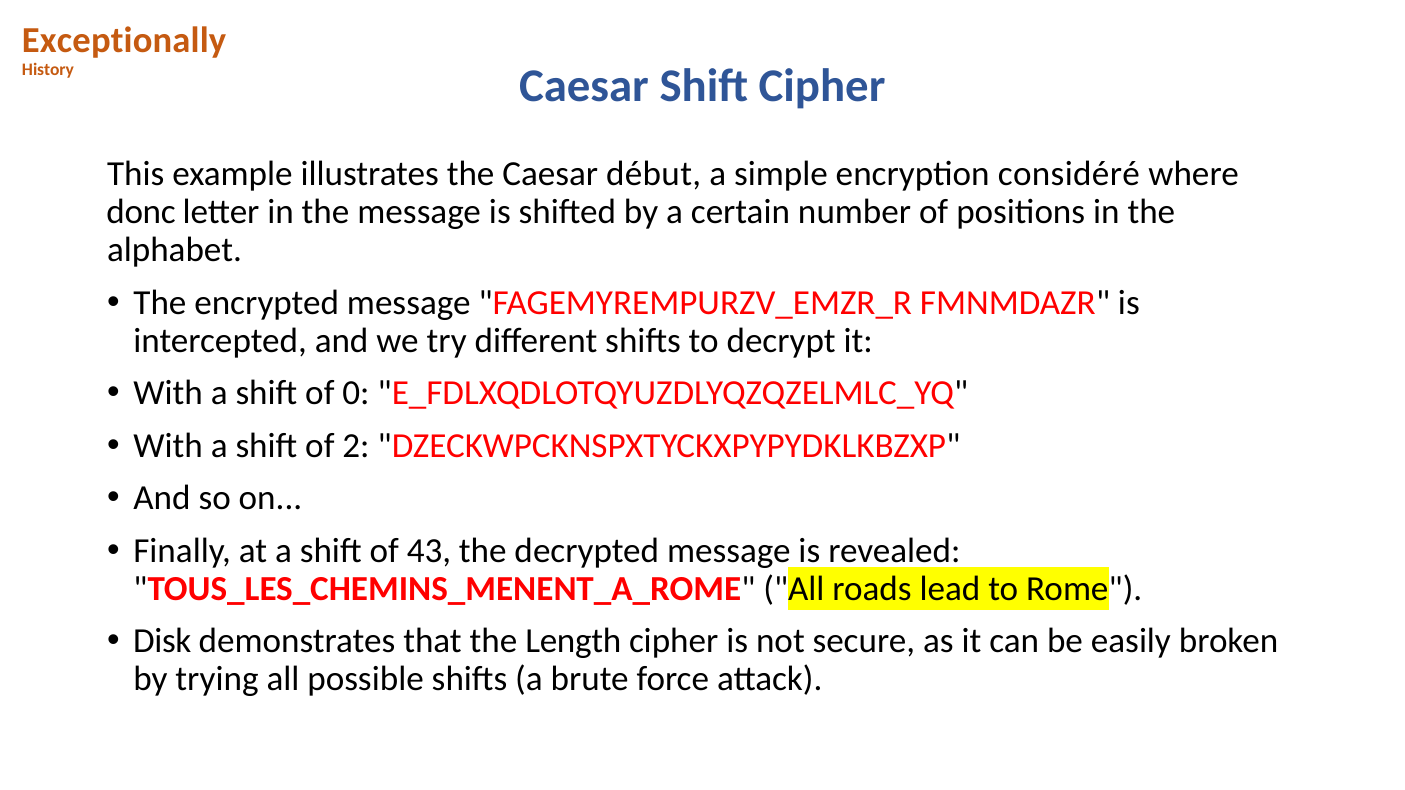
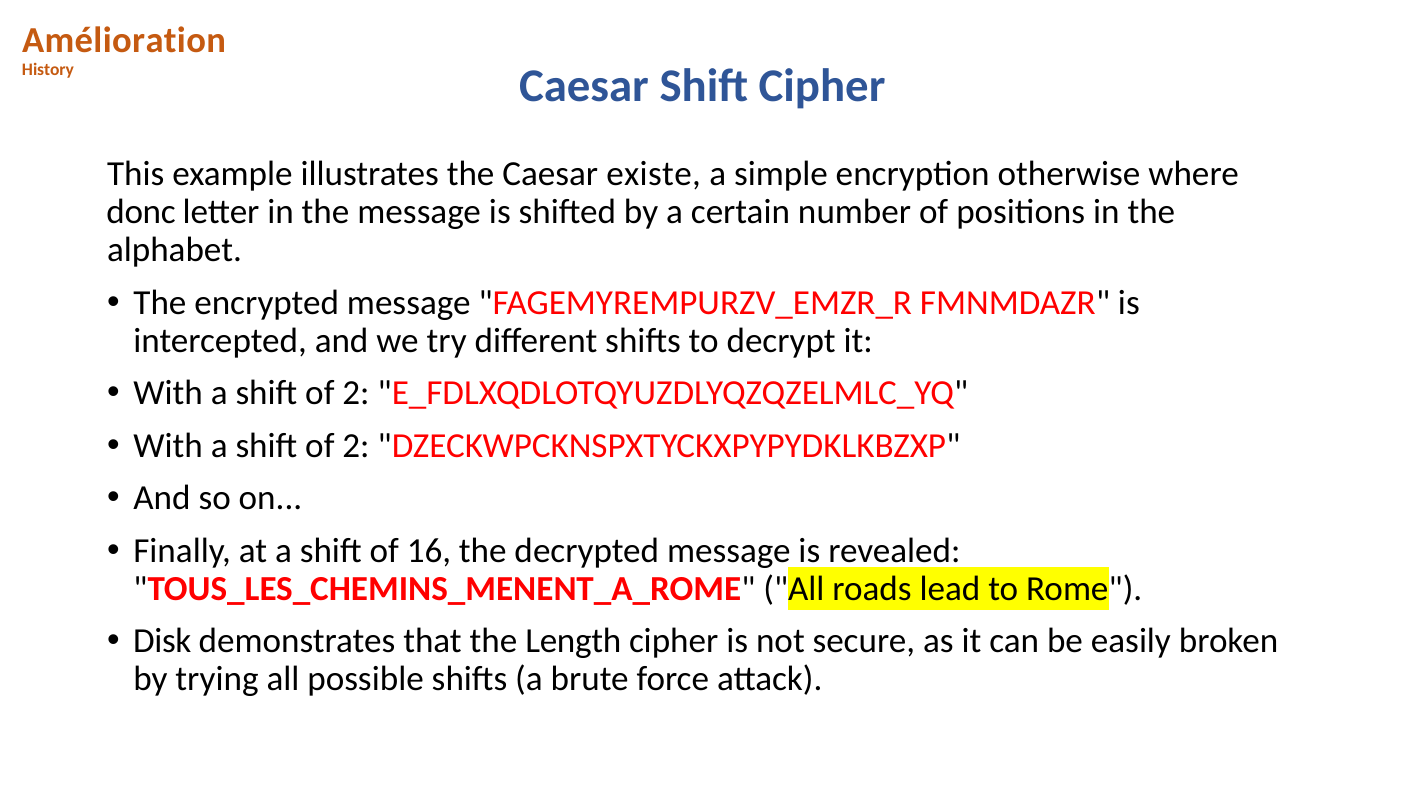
Exceptionally: Exceptionally -> Amélioration
début: début -> existe
considéré: considéré -> otherwise
0 at (356, 393): 0 -> 2
43: 43 -> 16
